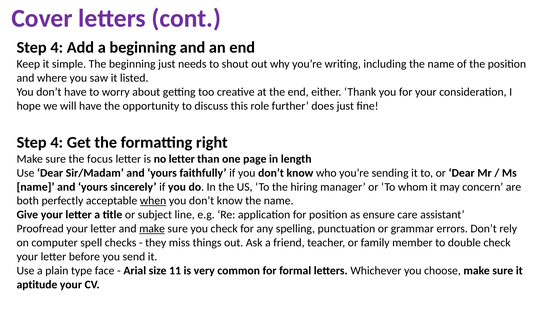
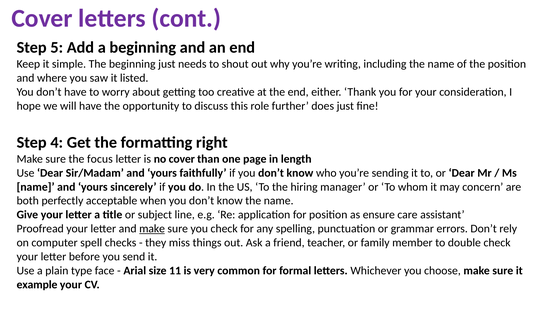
4 at (57, 48): 4 -> 5
no letter: letter -> cover
when underline: present -> none
aptitude: aptitude -> example
